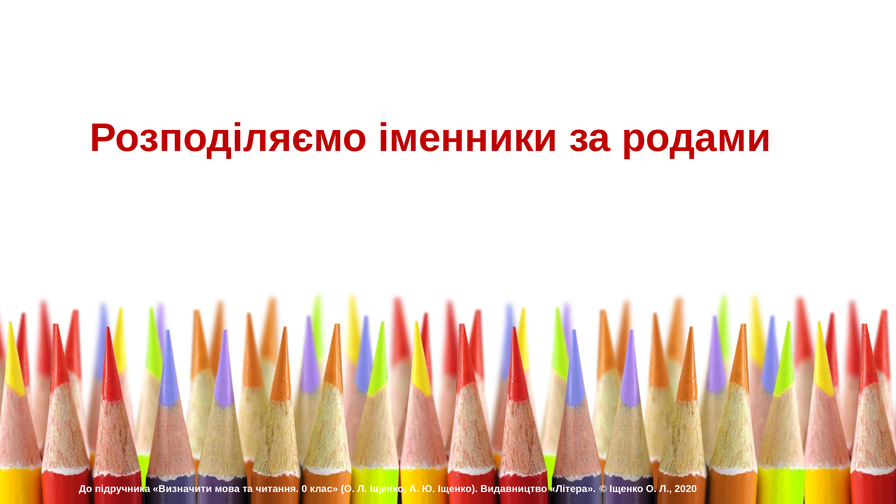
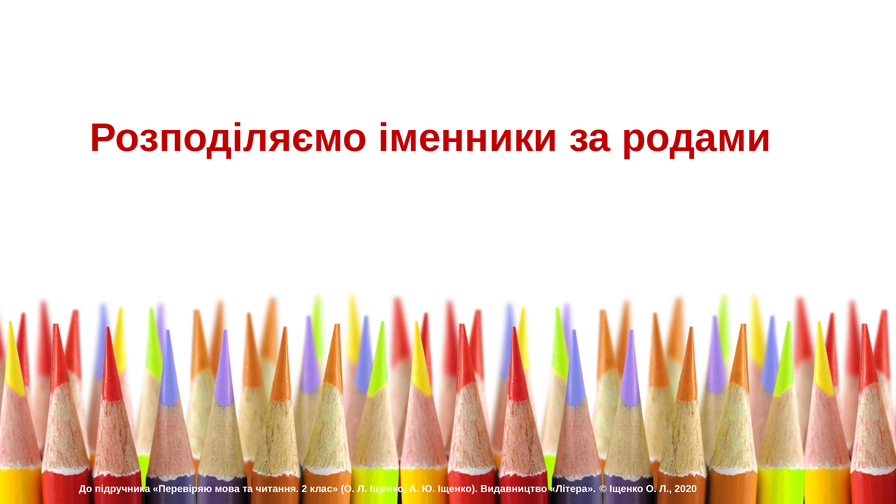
Визначити: Визначити -> Перевіряю
0: 0 -> 2
